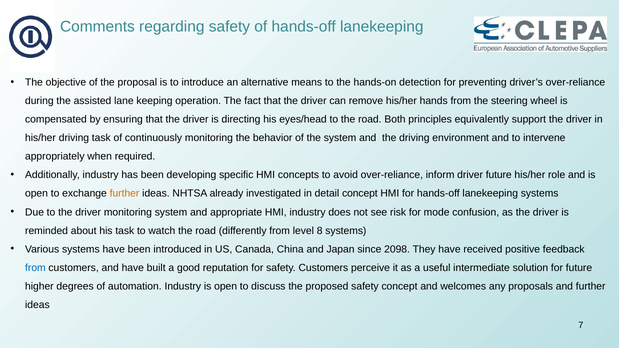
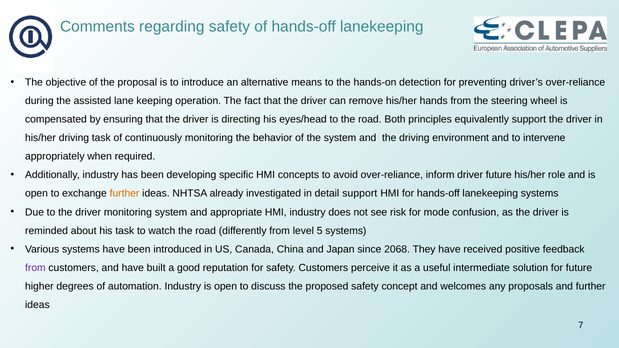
detail concept: concept -> support
8: 8 -> 5
2098: 2098 -> 2068
from at (35, 268) colour: blue -> purple
